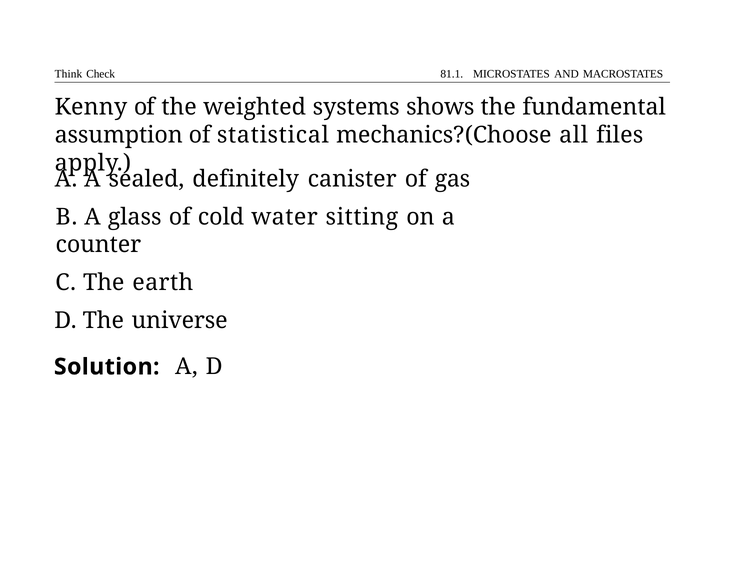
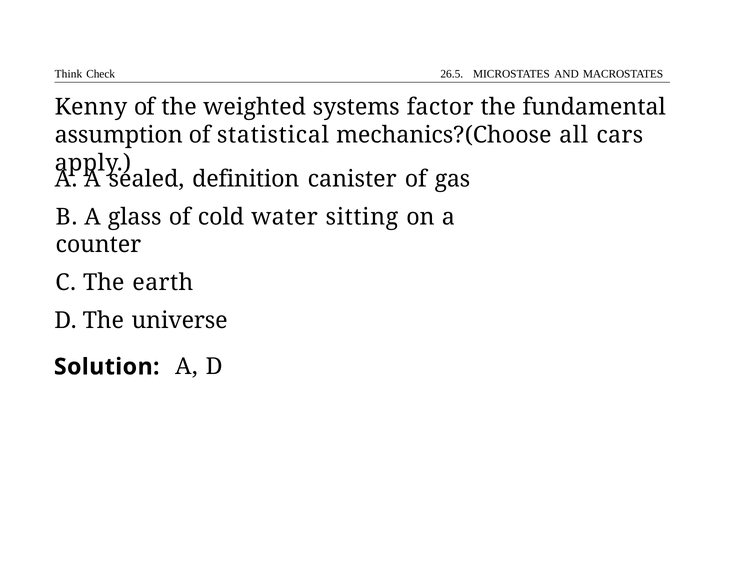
81.1: 81.1 -> 26.5
shows: shows -> factor
files: files -> cars
definitely: definitely -> definition
